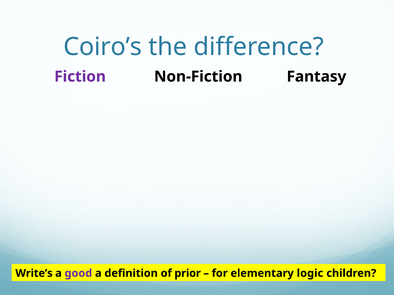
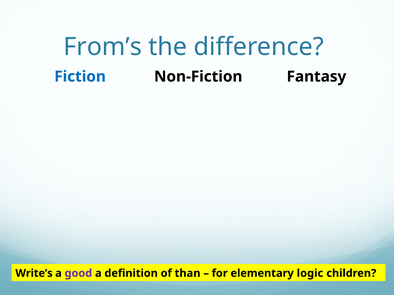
Coiro’s: Coiro’s -> From’s
Fiction colour: purple -> blue
prior: prior -> than
